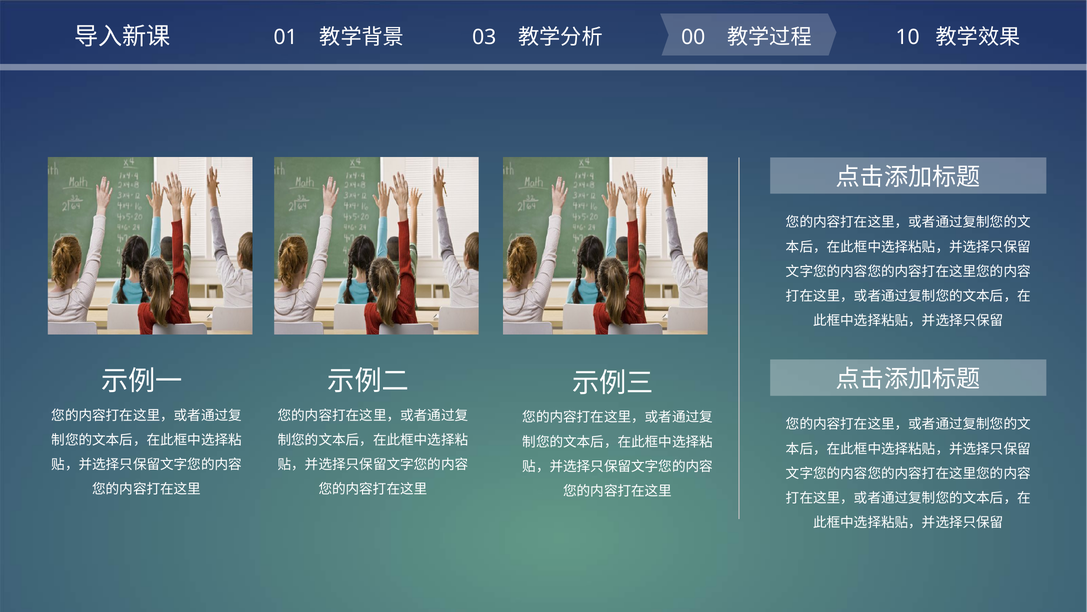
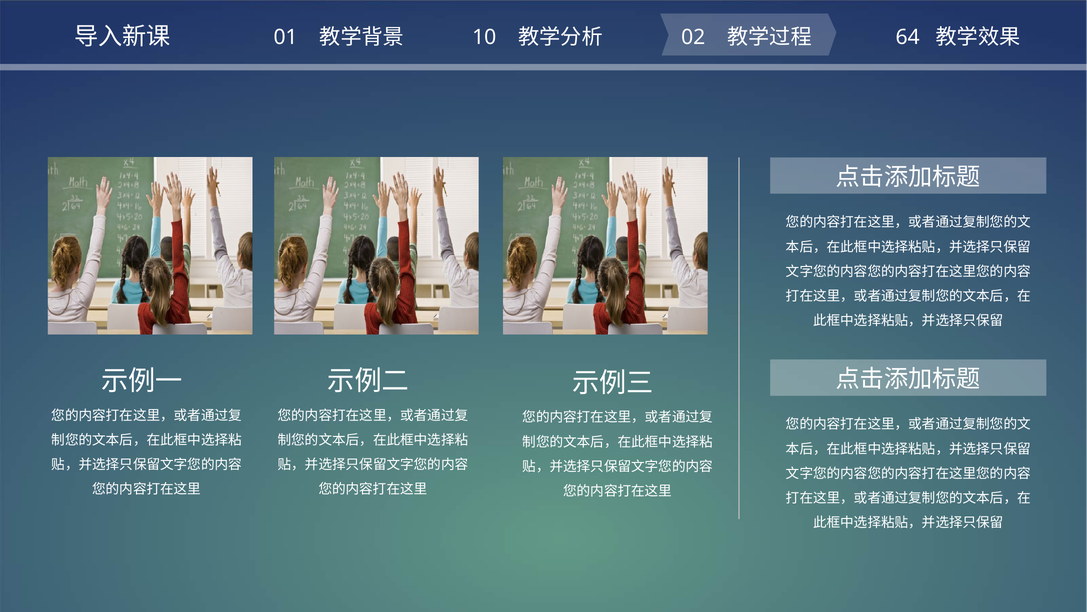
03: 03 -> 10
00: 00 -> 02
10: 10 -> 64
